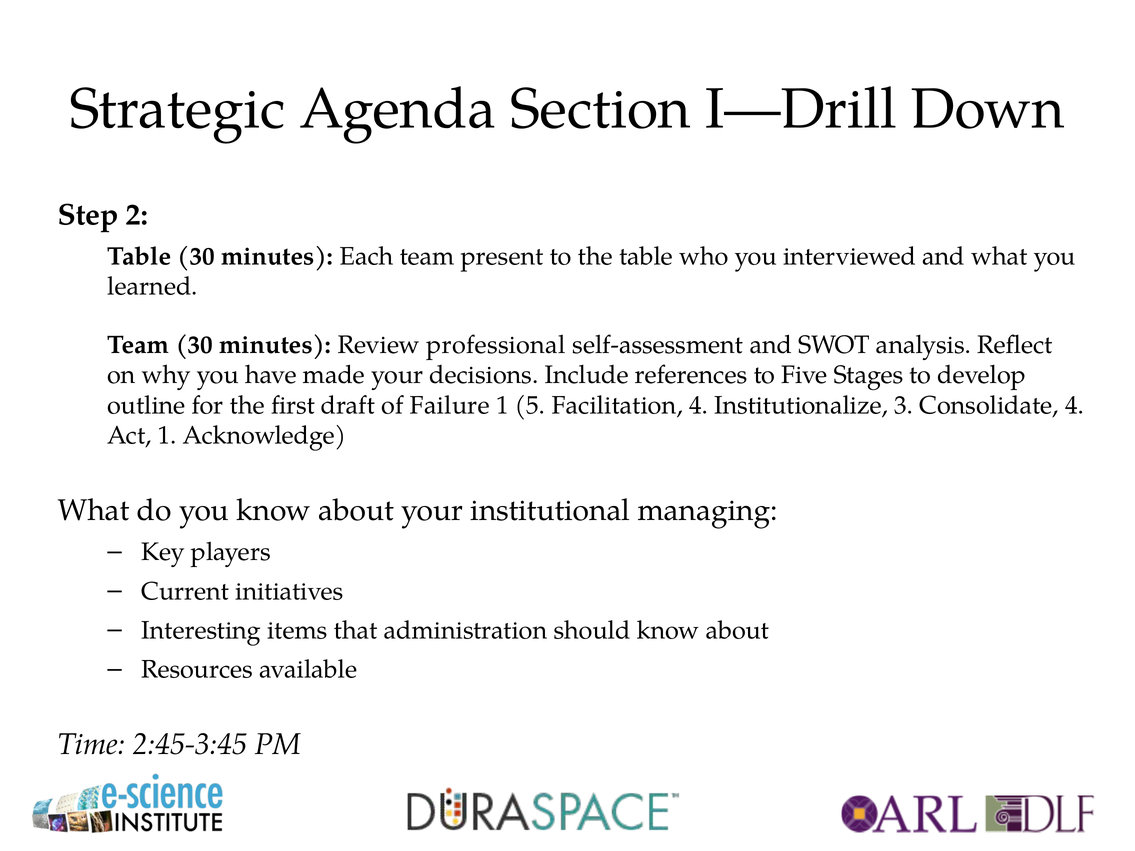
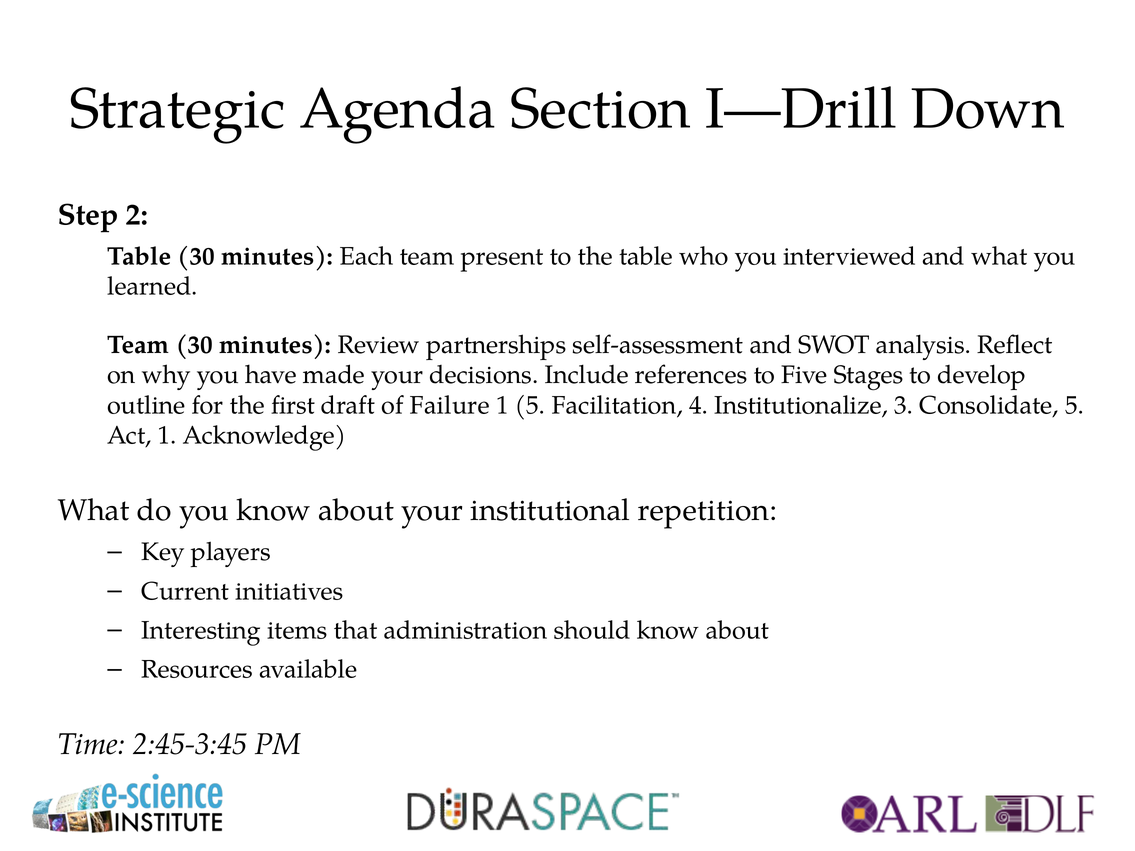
professional: professional -> partnerships
Consolidate 4: 4 -> 5
managing: managing -> repetition
